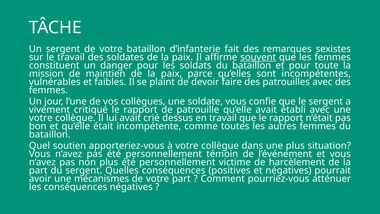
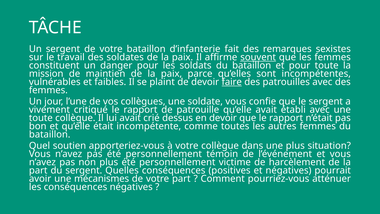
faire underline: none -> present
votre at (41, 118): votre -> toute
en travail: travail -> devoir
